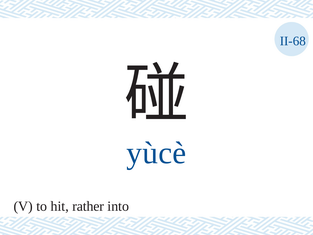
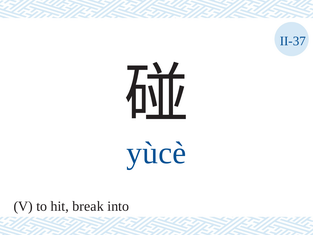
II-68: II-68 -> II-37
rather: rather -> break
